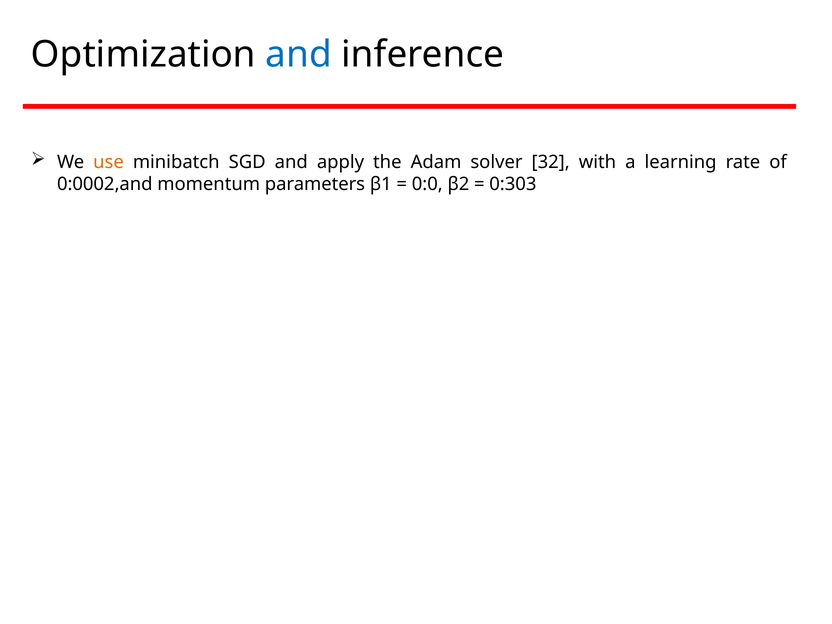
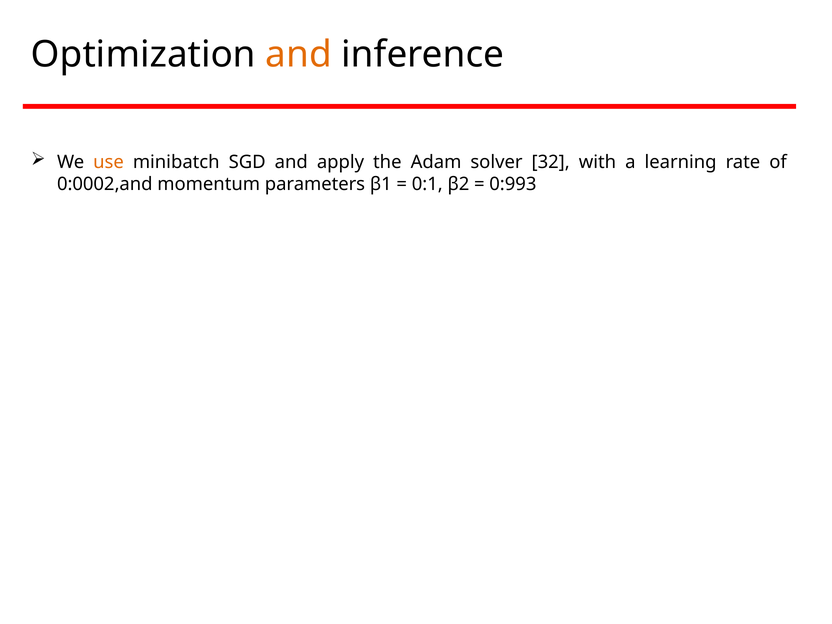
and at (299, 55) colour: blue -> orange
0:0: 0:0 -> 0:1
0:303: 0:303 -> 0:993
